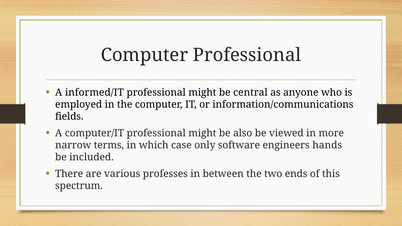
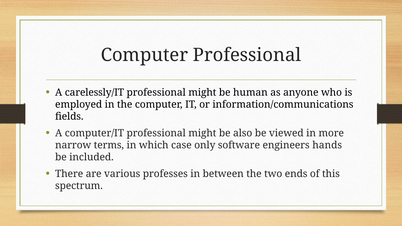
informed/IT: informed/IT -> carelessly/IT
central: central -> human
